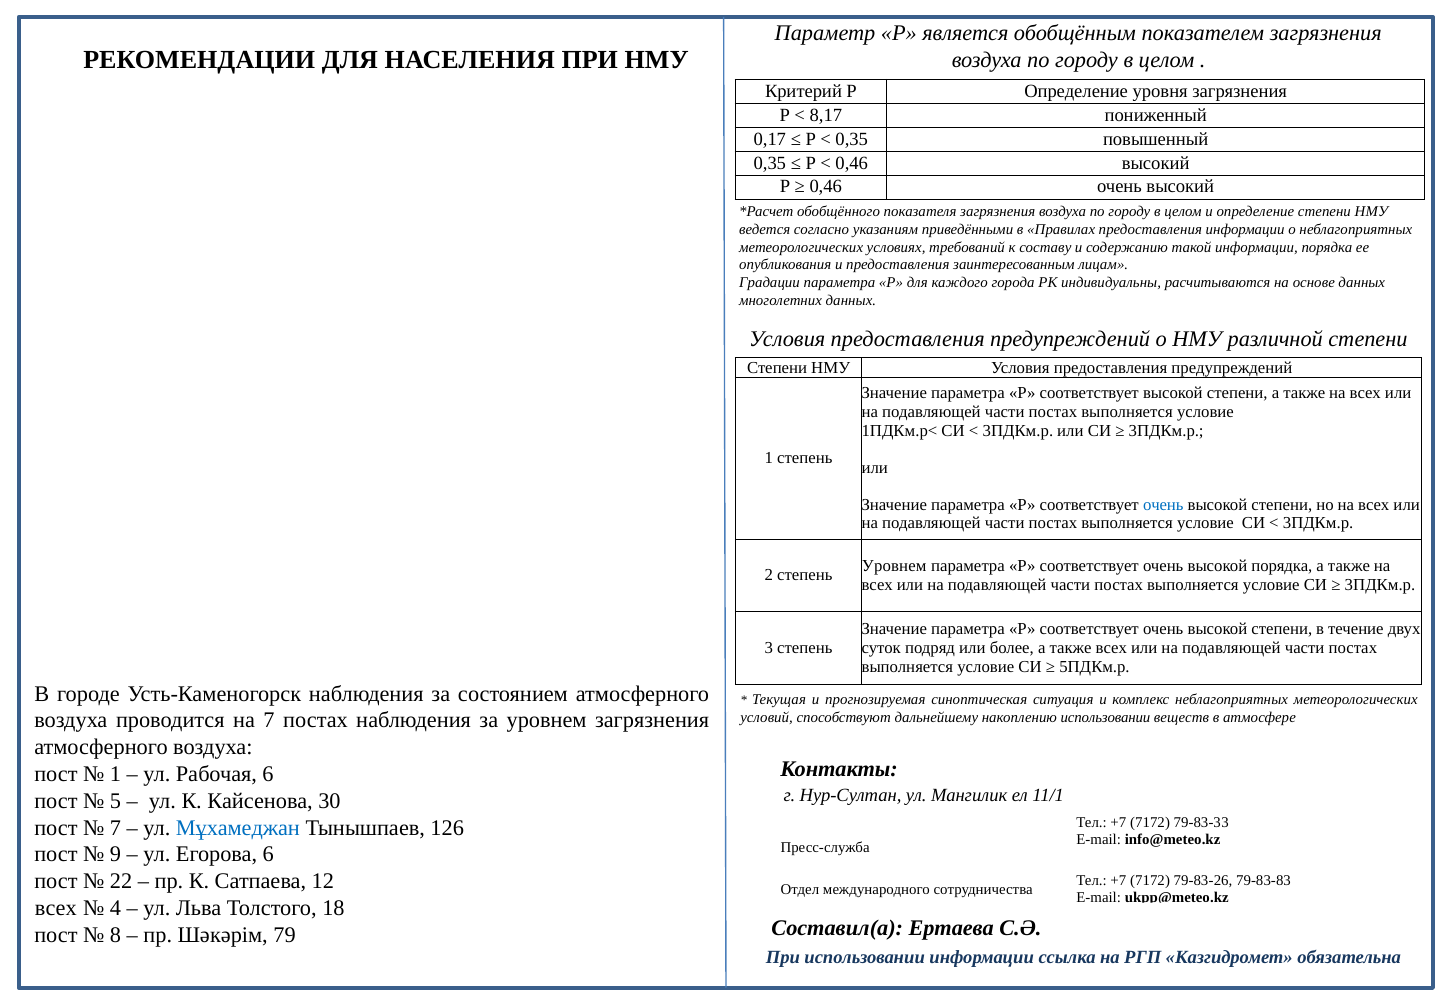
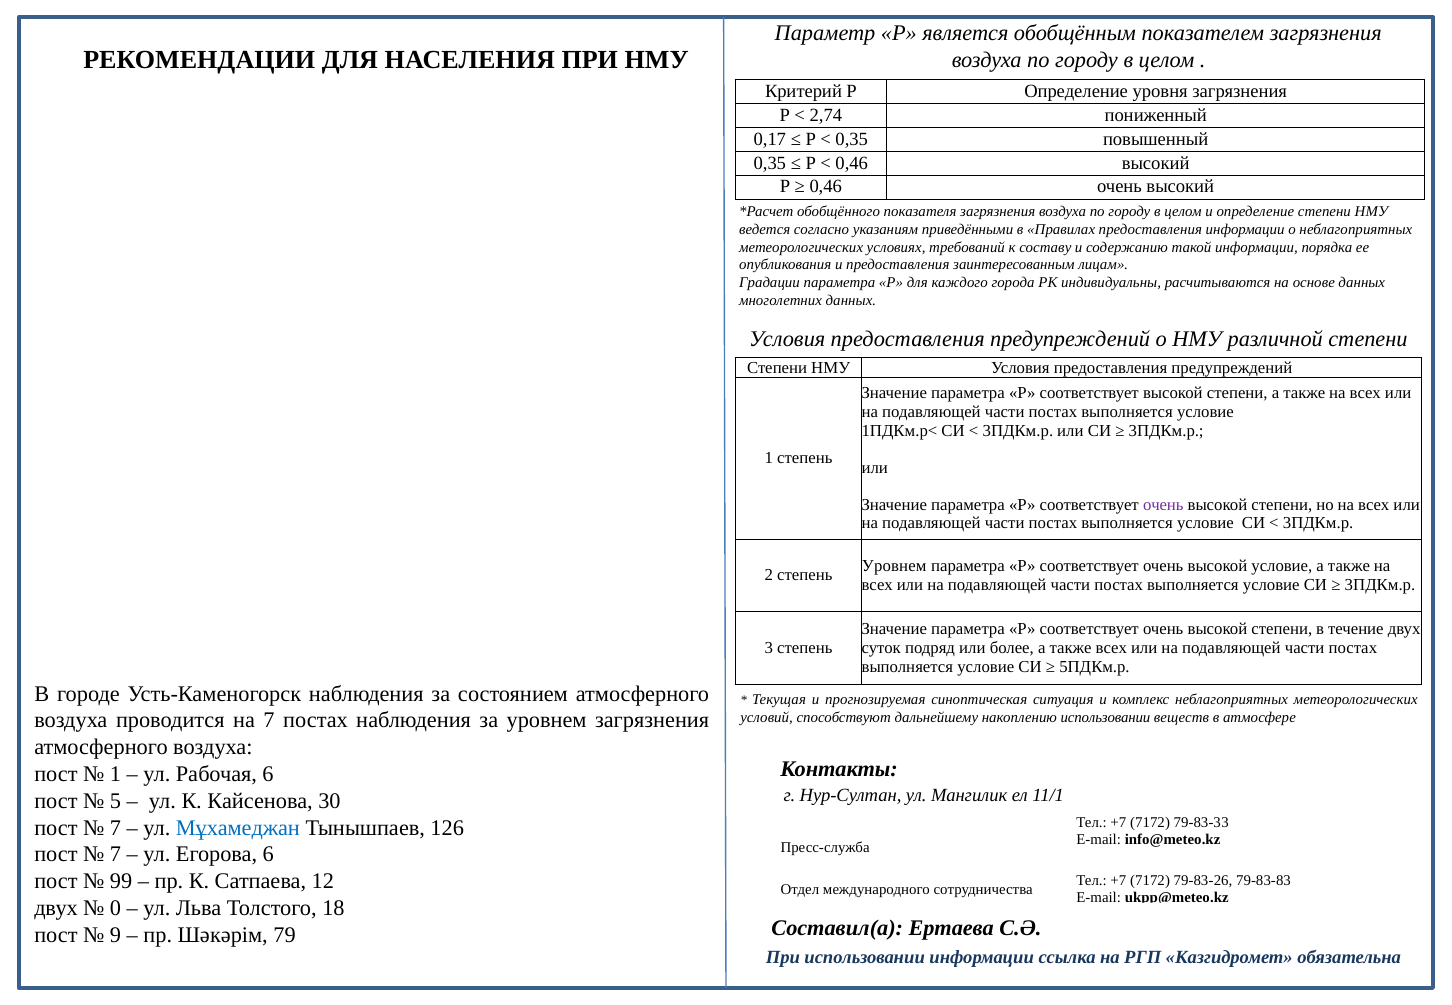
8,17: 8,17 -> 2,74
очень at (1163, 505) colour: blue -> purple
высокой порядка: порядка -> условие
9 at (116, 855): 9 -> 7
22: 22 -> 99
всех at (56, 908): всех -> двух
4: 4 -> 0
8: 8 -> 9
